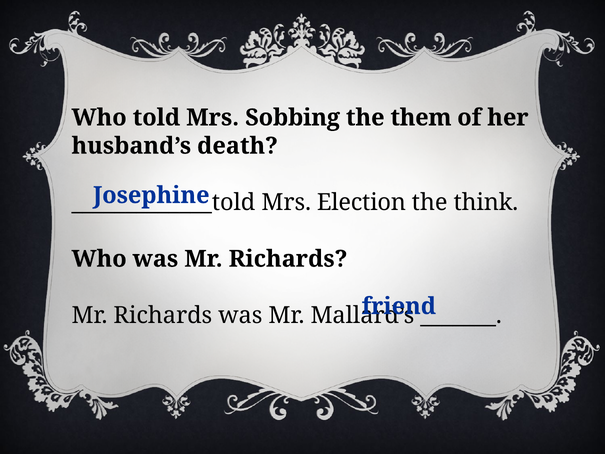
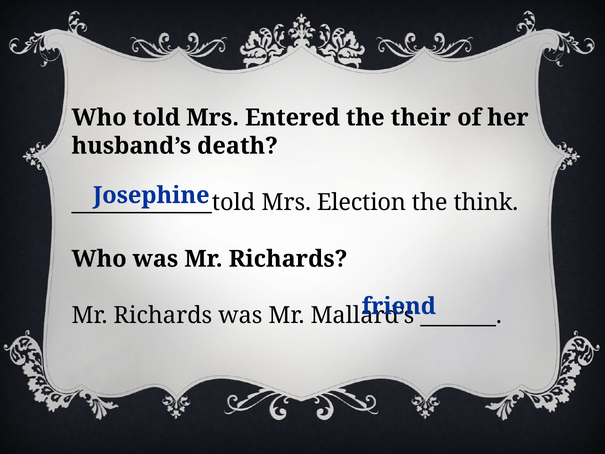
Sobbing: Sobbing -> Entered
them: them -> their
